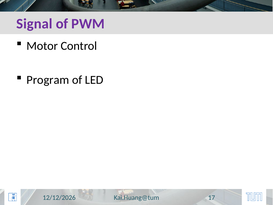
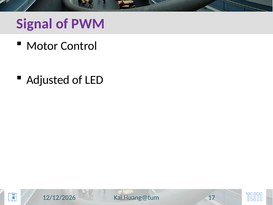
Program: Program -> Adjusted
